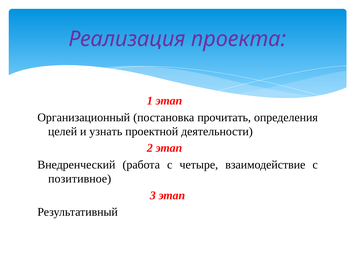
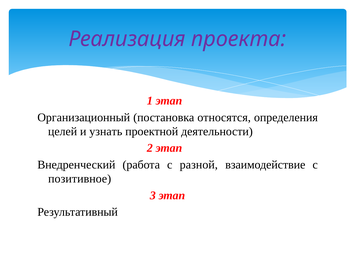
прочитать: прочитать -> относятся
четыре: четыре -> разной
